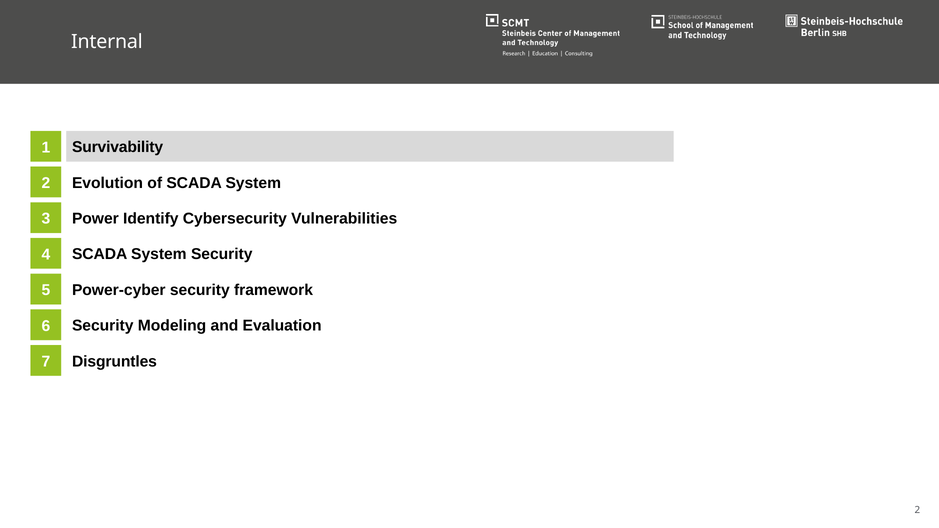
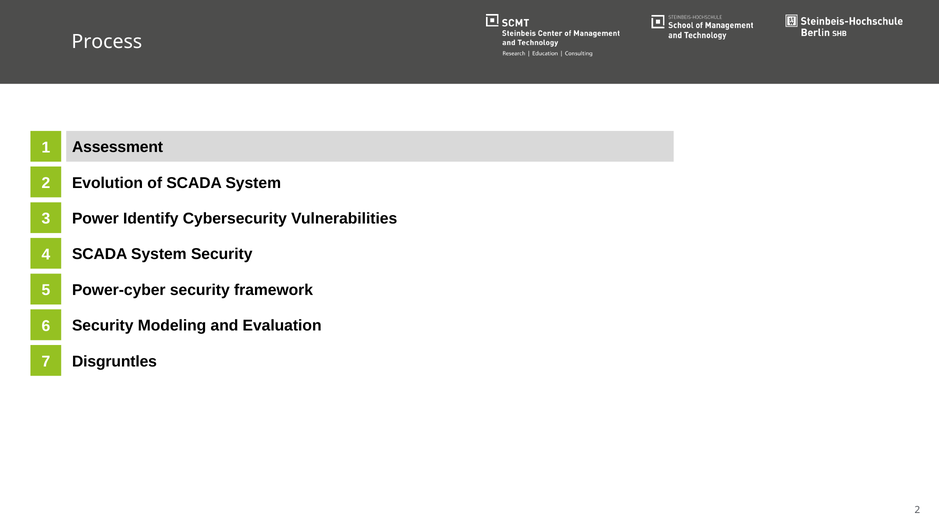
Internal: Internal -> Process
Survivability: Survivability -> Assessment
